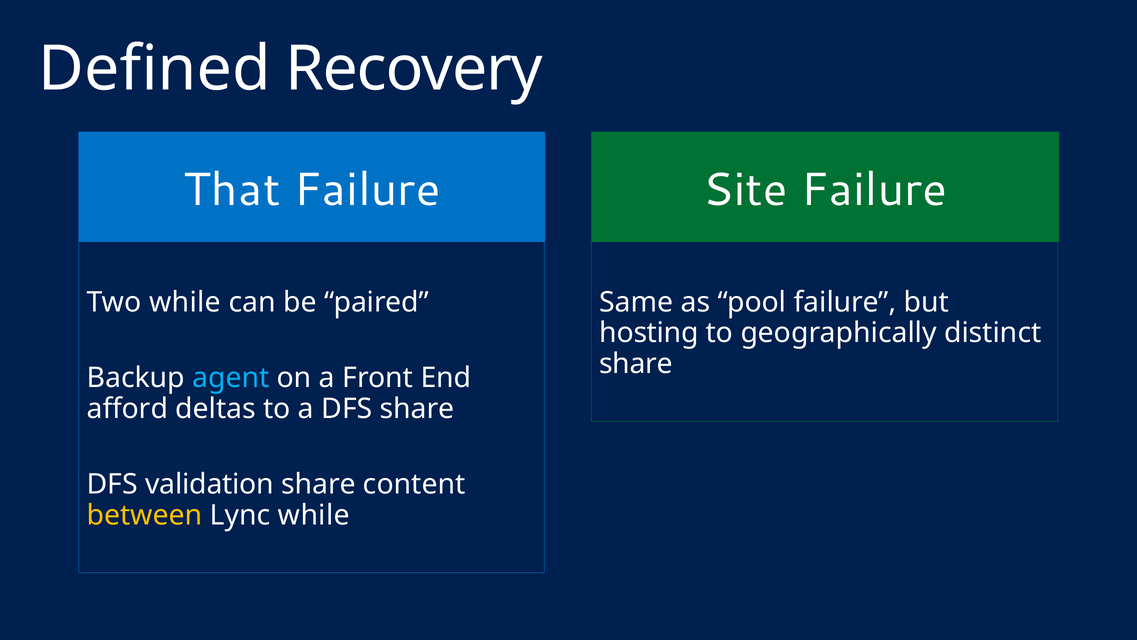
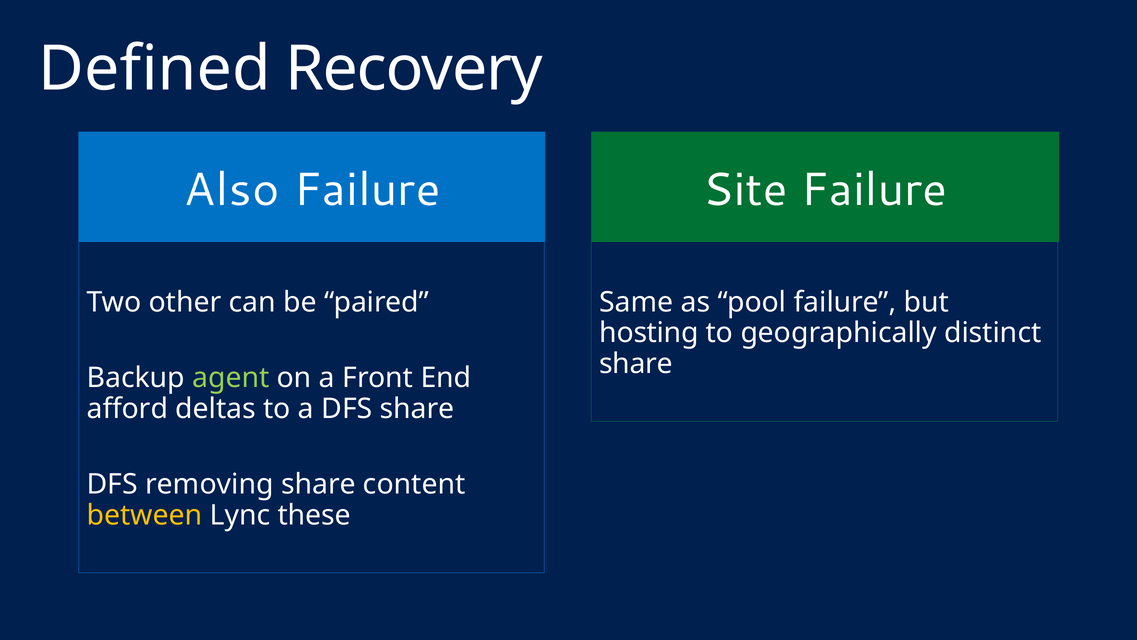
That: That -> Also
Two while: while -> other
agent colour: light blue -> light green
validation: validation -> removing
Lync while: while -> these
